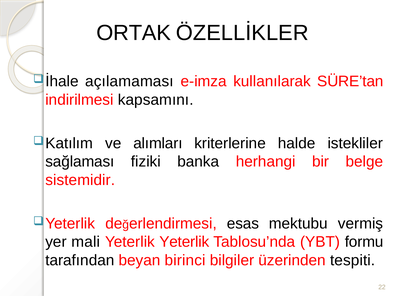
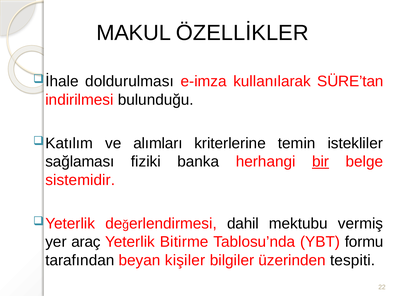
ORTAK: ORTAK -> MAKUL
açılamaması: açılamaması -> doldurulması
kapsamını: kapsamını -> bulunduğu
halde: halde -> temin
bir underline: none -> present
esas: esas -> dahil
mali: mali -> araç
Yeterlik Yeterlik: Yeterlik -> Bitirme
birinci: birinci -> kişiler
